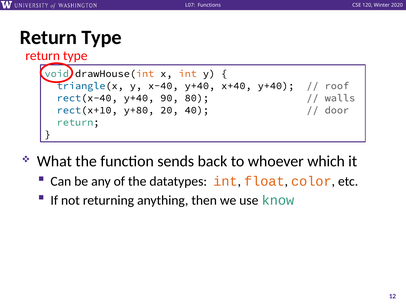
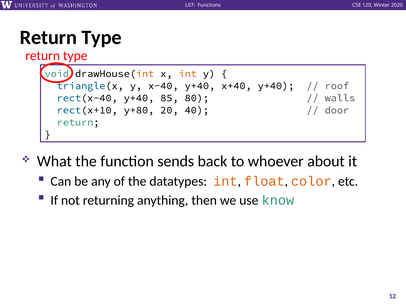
90: 90 -> 85
which: which -> about
